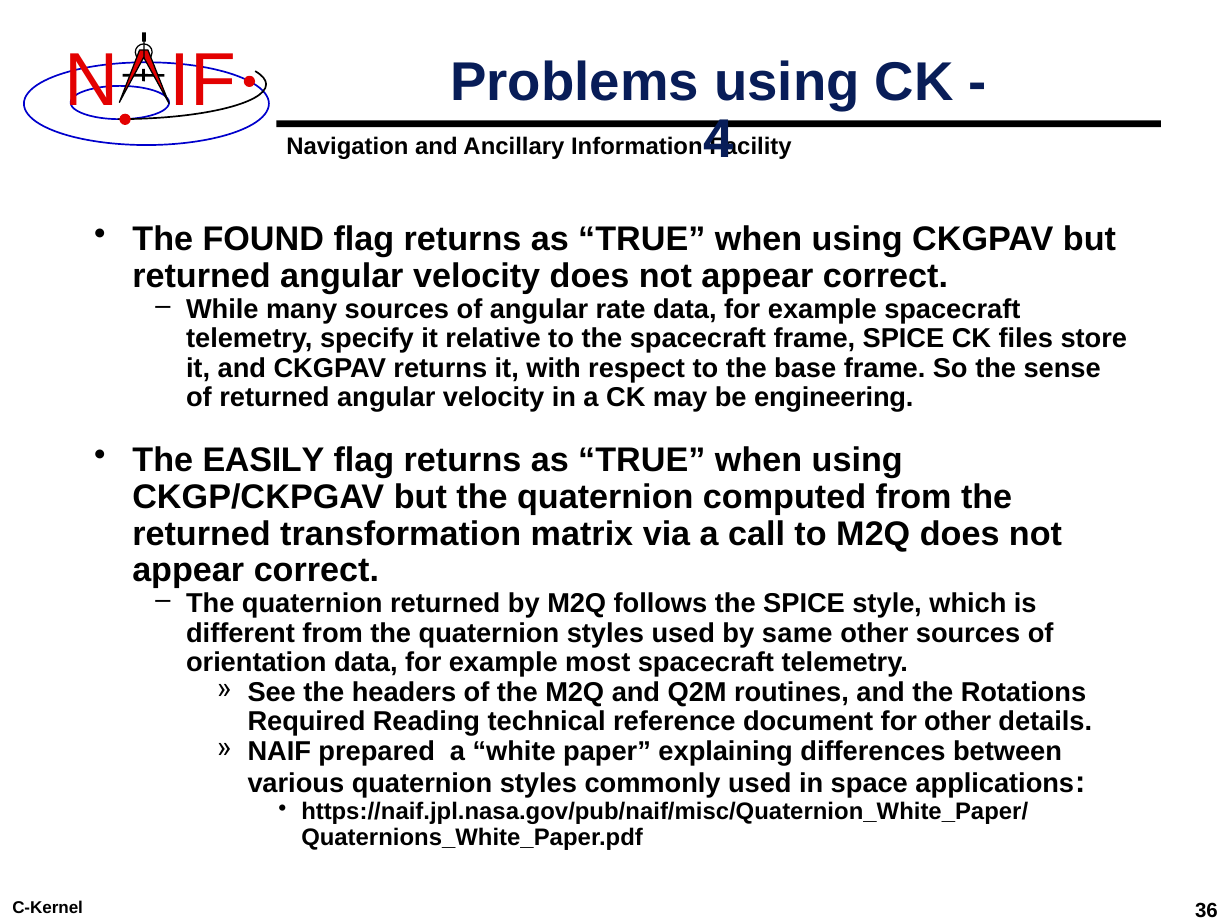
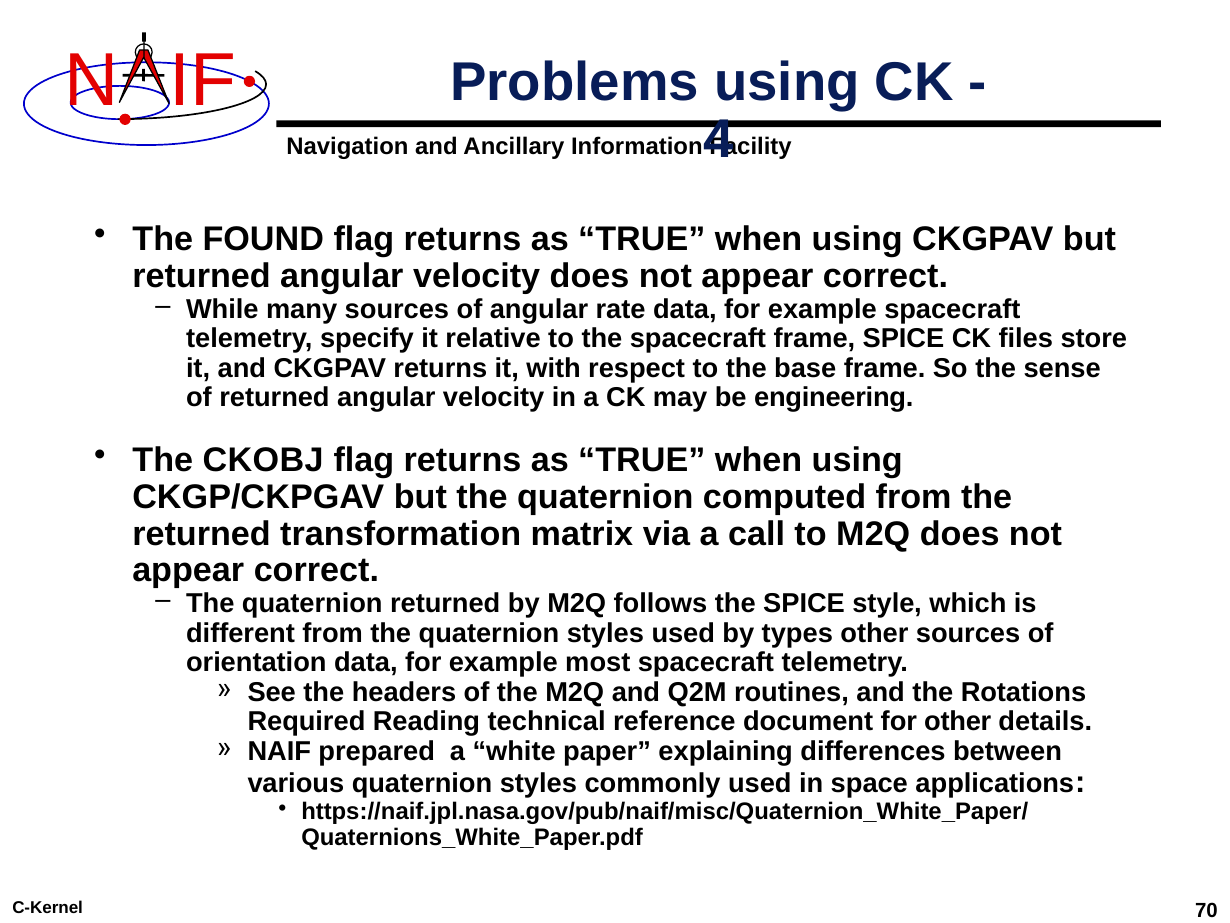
EASILY: EASILY -> CKOBJ
same: same -> types
36: 36 -> 70
